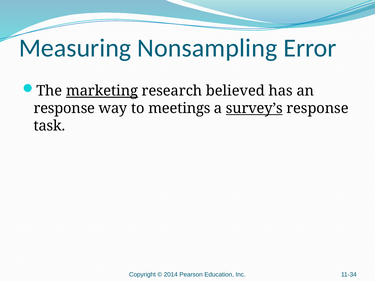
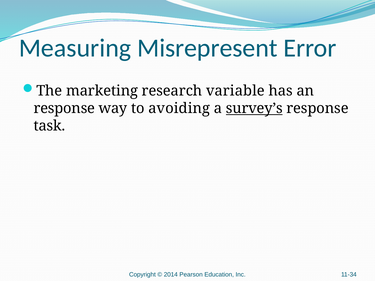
Nonsampling: Nonsampling -> Misrepresent
marketing underline: present -> none
believed: believed -> variable
meetings: meetings -> avoiding
